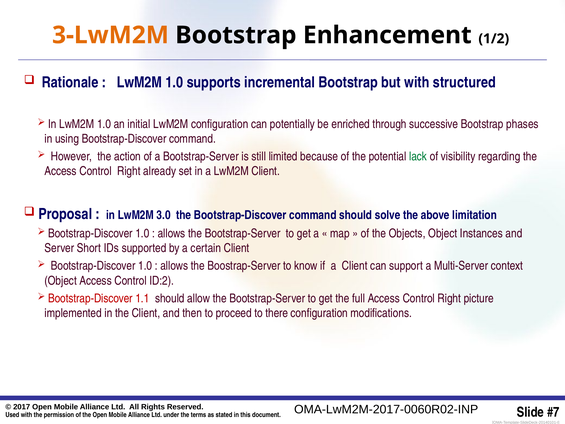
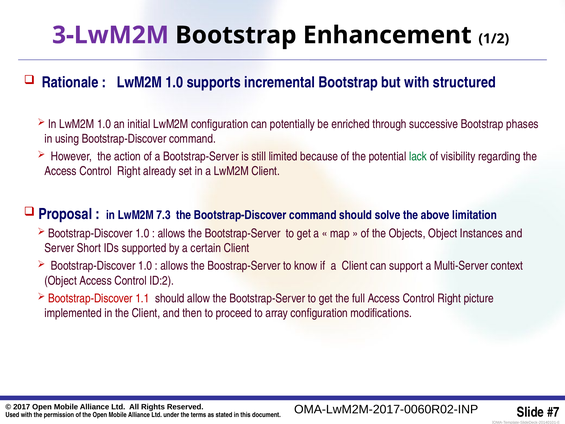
3-LwM2M colour: orange -> purple
3.0: 3.0 -> 7.3
there: there -> array
